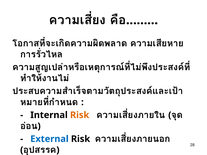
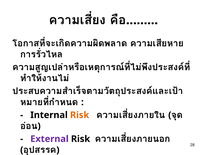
External colour: blue -> purple
